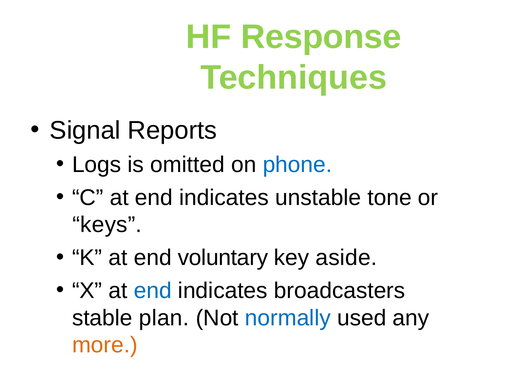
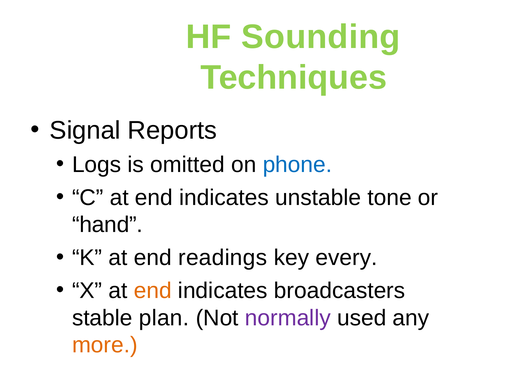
Response: Response -> Sounding
keys: keys -> hand
voluntary: voluntary -> readings
aside: aside -> every
end at (153, 291) colour: blue -> orange
normally colour: blue -> purple
